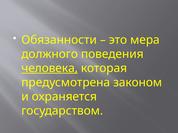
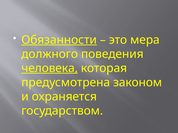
Обязанности underline: none -> present
